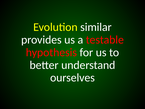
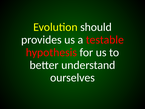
similar: similar -> should
